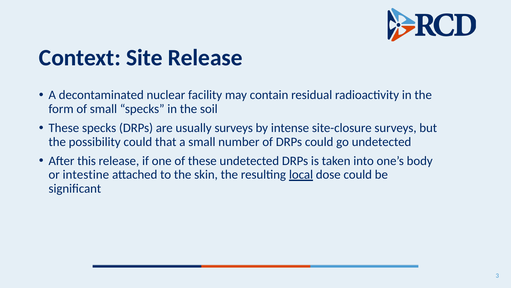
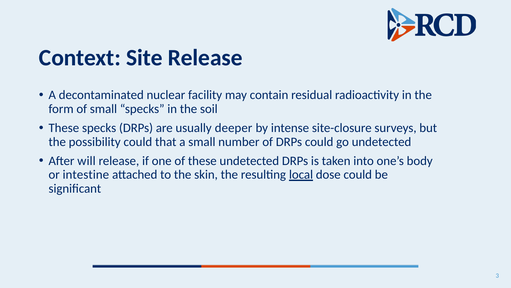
usually surveys: surveys -> deeper
this: this -> will
